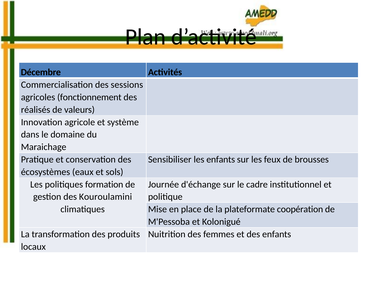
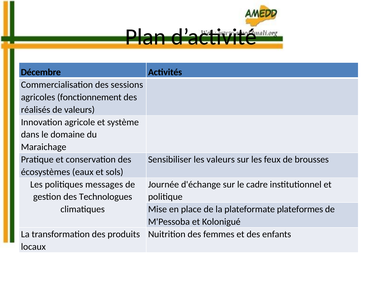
les enfants: enfants -> valeurs
formation: formation -> messages
Kouroulamini: Kouroulamini -> Technologues
coopération: coopération -> plateformes
